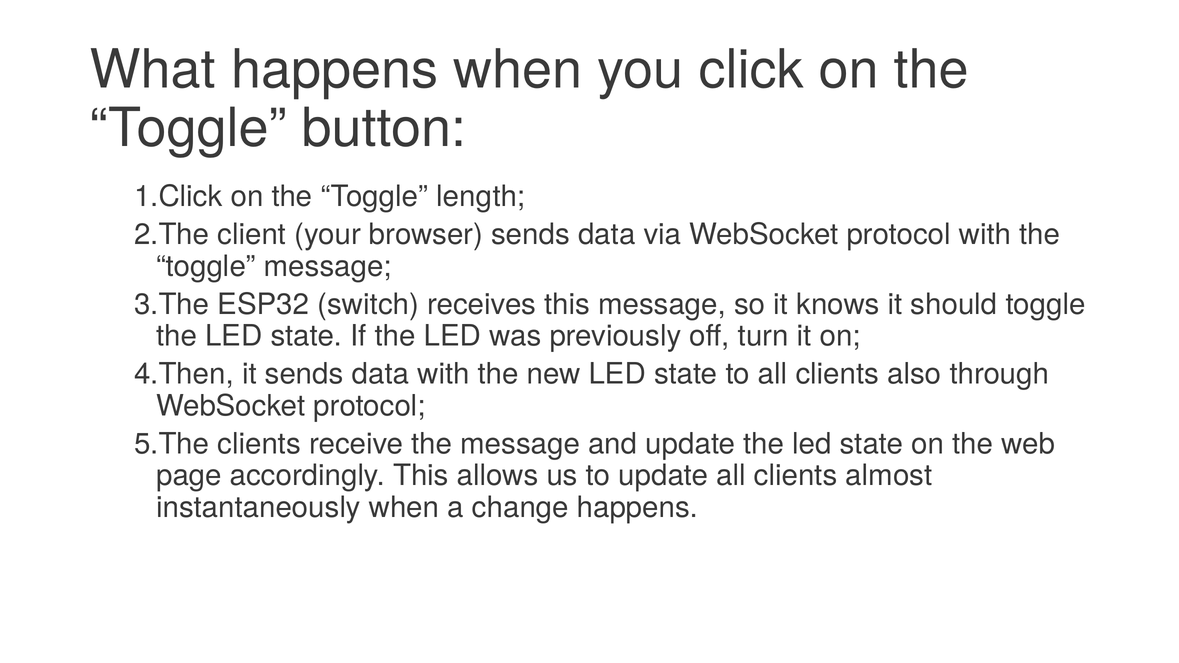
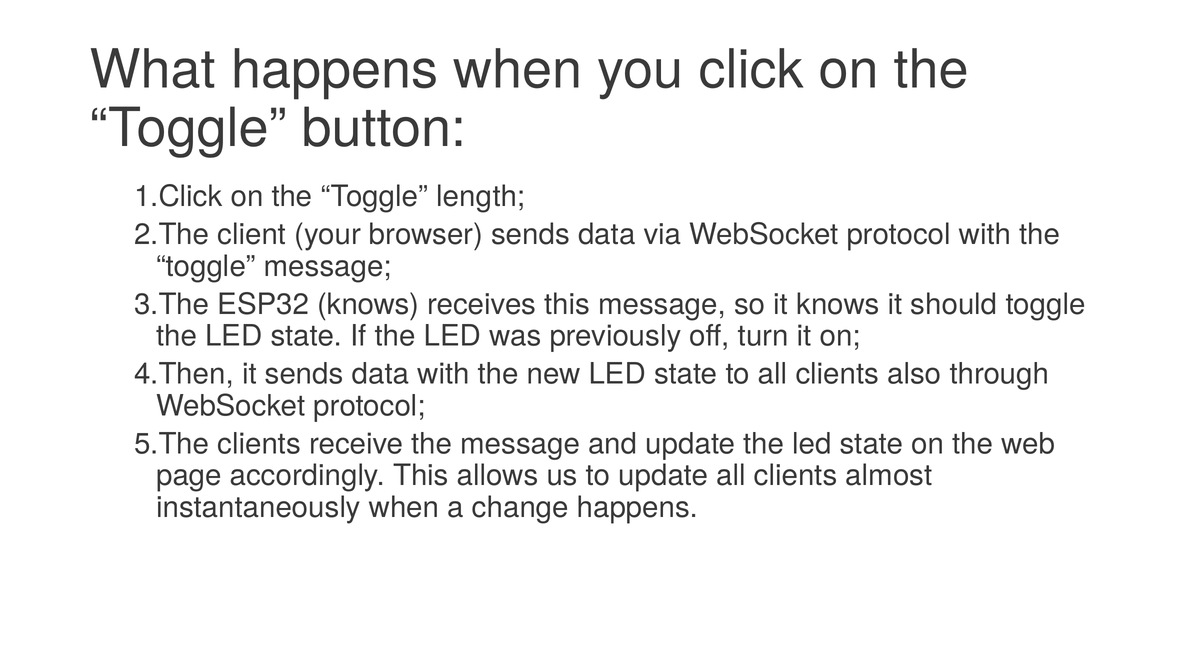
ESP32 switch: switch -> knows
